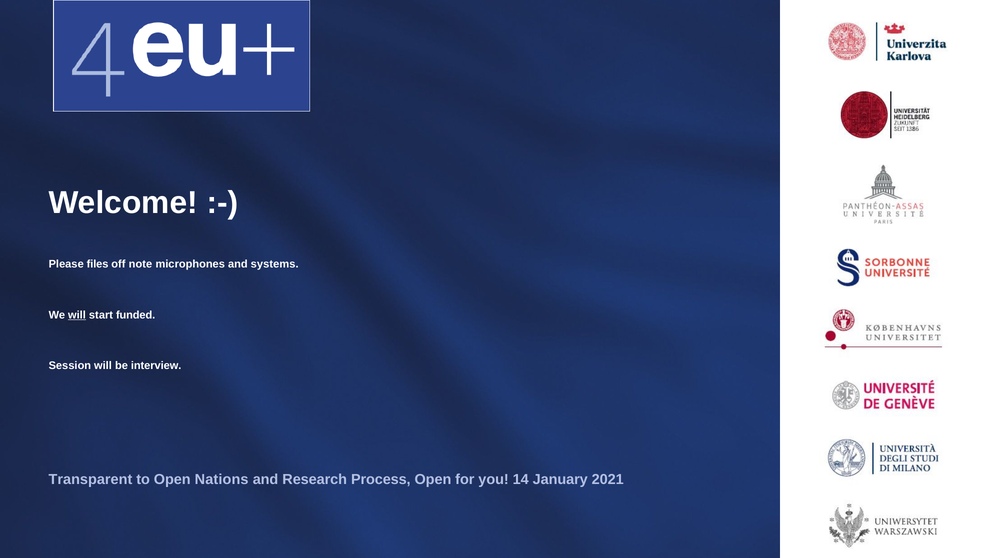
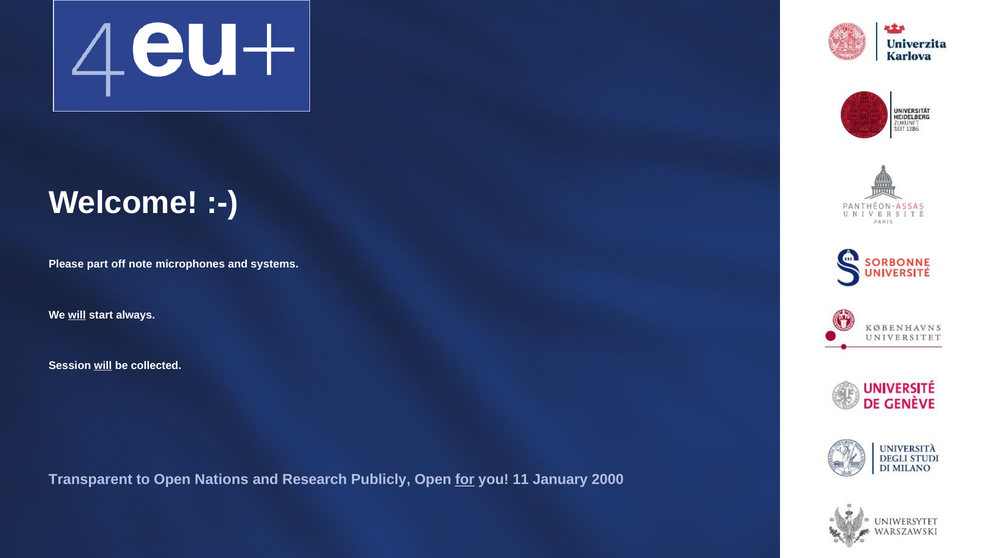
files: files -> part
funded: funded -> always
will at (103, 366) underline: none -> present
interview: interview -> collected
Process: Process -> Publicly
for underline: none -> present
14: 14 -> 11
2021: 2021 -> 2000
